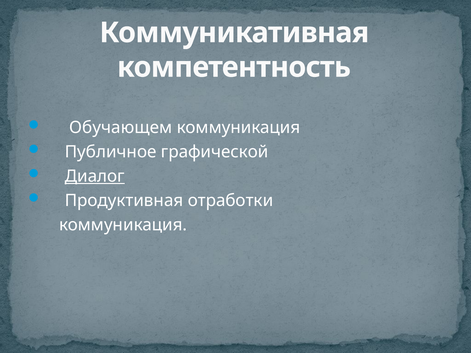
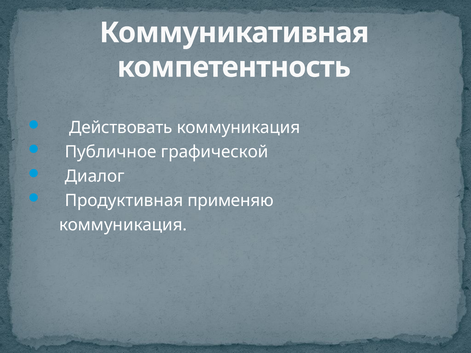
Обучающем: Обучающем -> Действовать
Диалог underline: present -> none
отработки: отработки -> применяю
